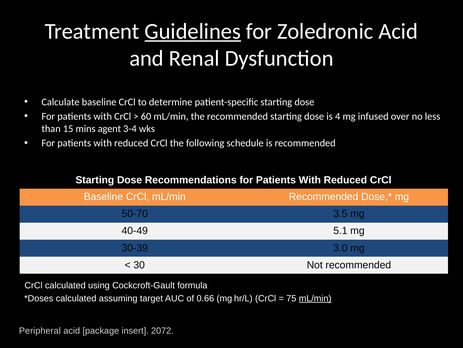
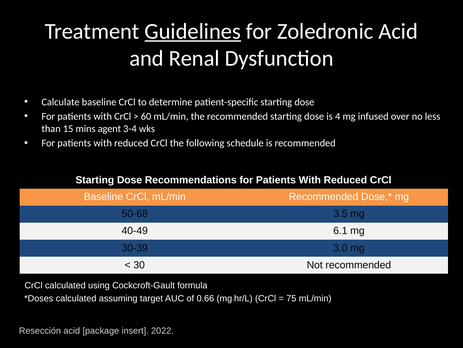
50-70: 50-70 -> 50-68
5.1: 5.1 -> 6.1
mL/min at (315, 298) underline: present -> none
Peripheral: Peripheral -> Resección
2072: 2072 -> 2022
